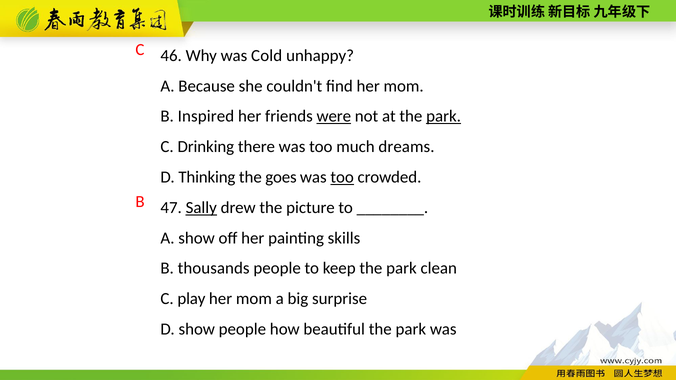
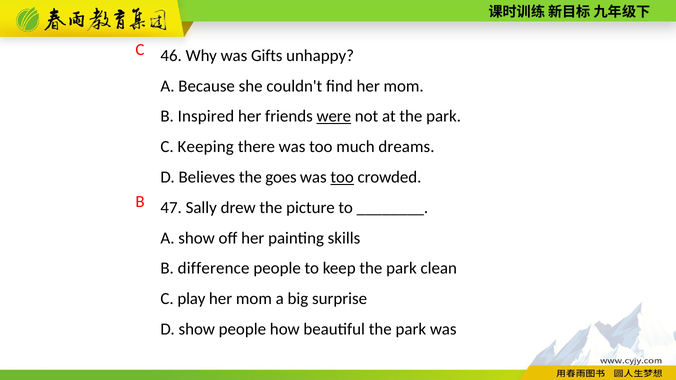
Cold: Cold -> Gifts
park at (444, 116) underline: present -> none
Drinking: Drinking -> Keeping
Thinking: Thinking -> Believes
Sally underline: present -> none
thousands: thousands -> difference
